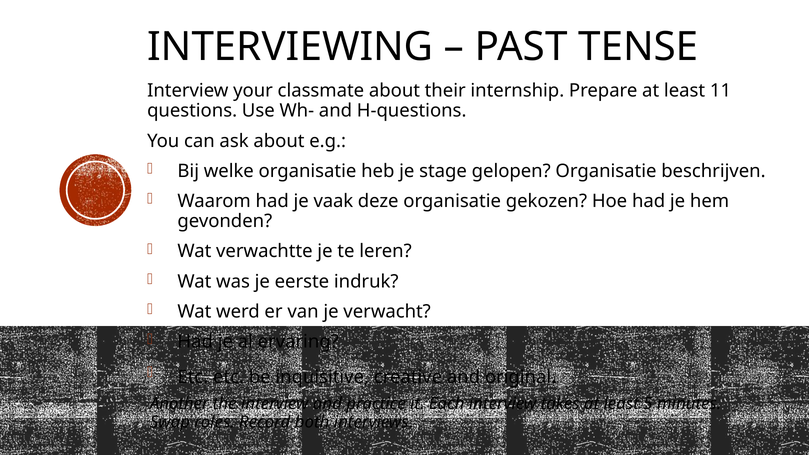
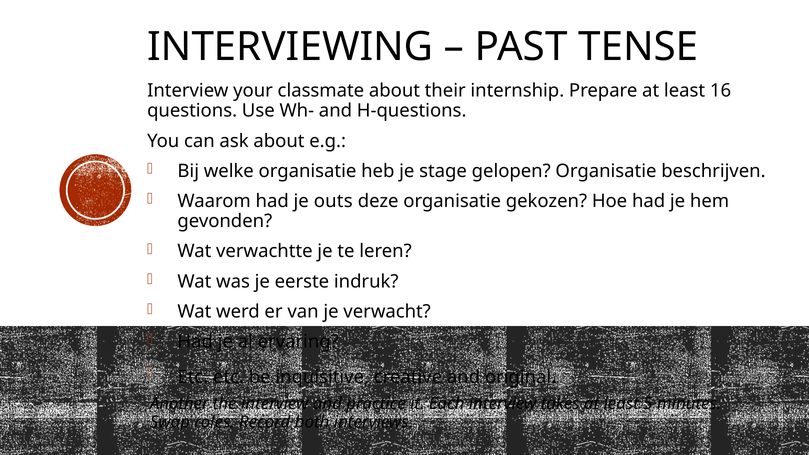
11: 11 -> 16
vaak: vaak -> outs
